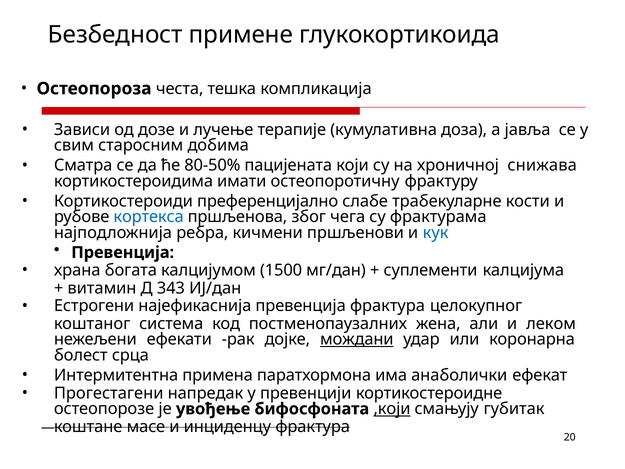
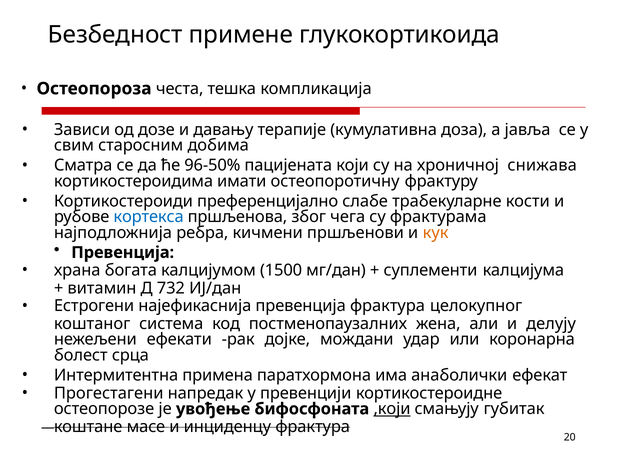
лучење: лучење -> давању
80-50%: 80-50% -> 96-50%
кук colour: blue -> orange
343: 343 -> 732
леком: леком -> делују
мождани underline: present -> none
